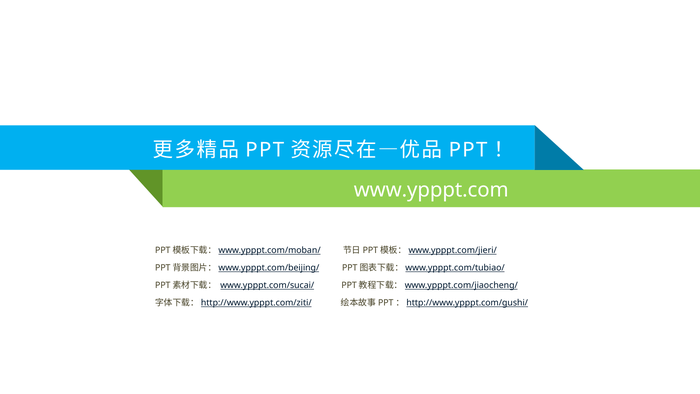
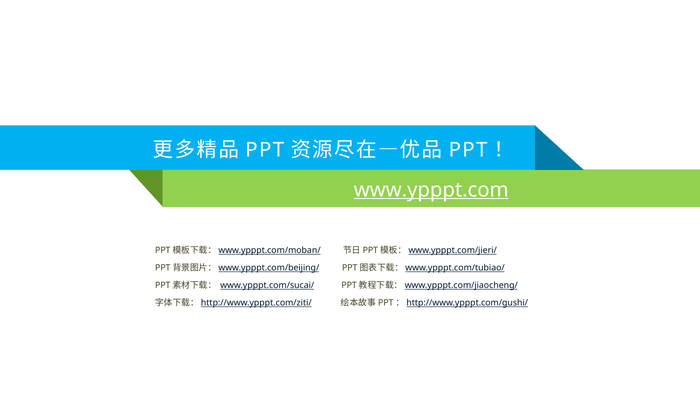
www.ypppt.com underline: none -> present
